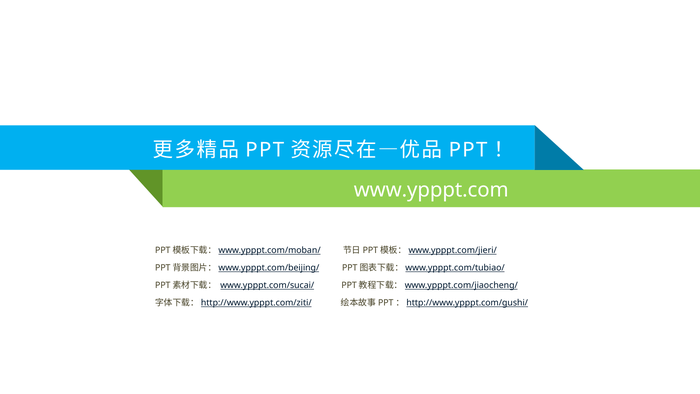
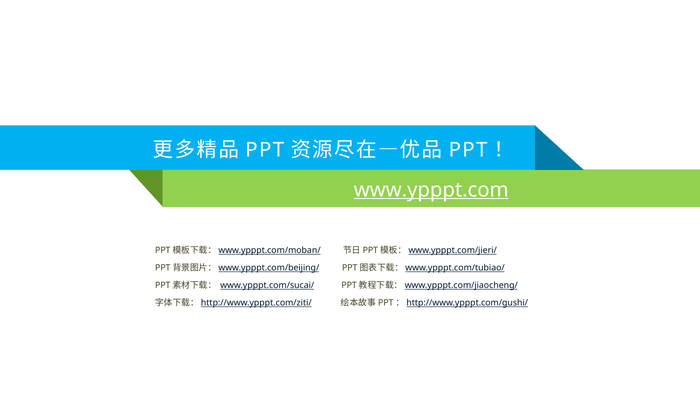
www.ypppt.com underline: none -> present
